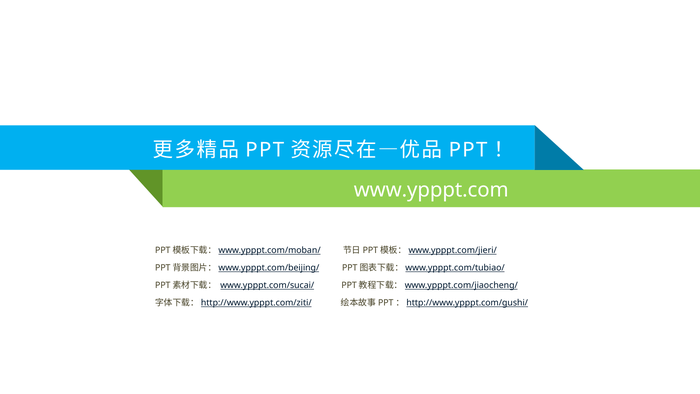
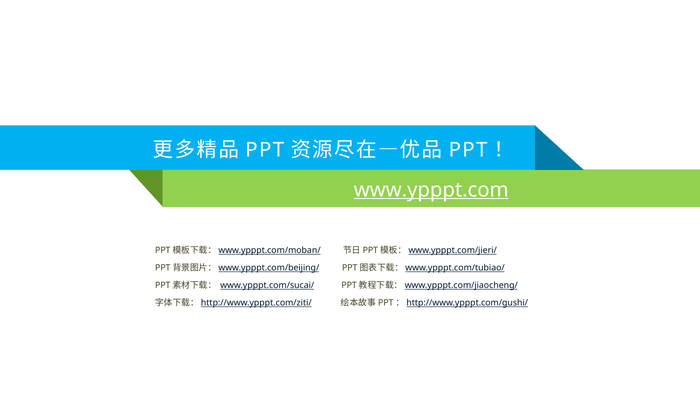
www.ypppt.com underline: none -> present
